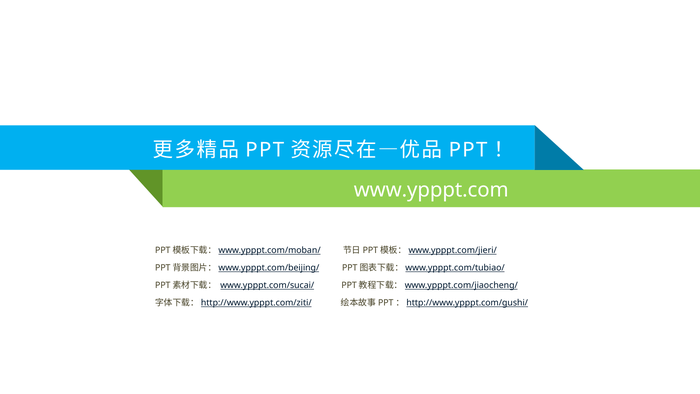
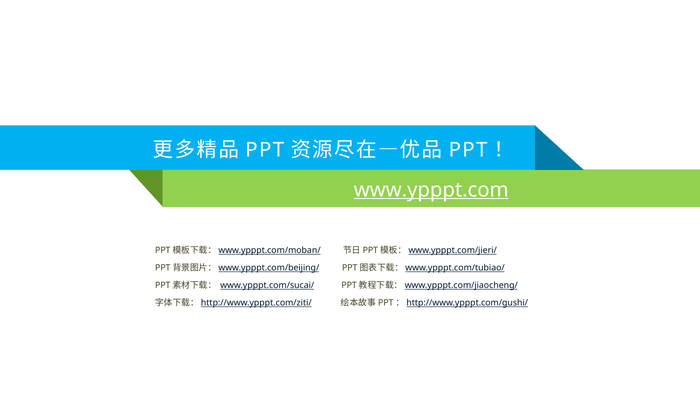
www.ypppt.com underline: none -> present
